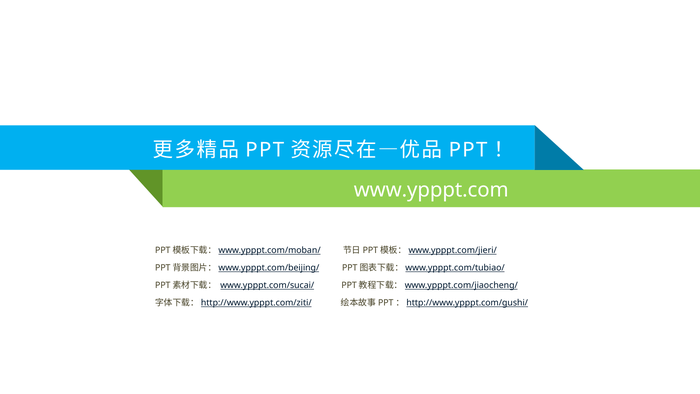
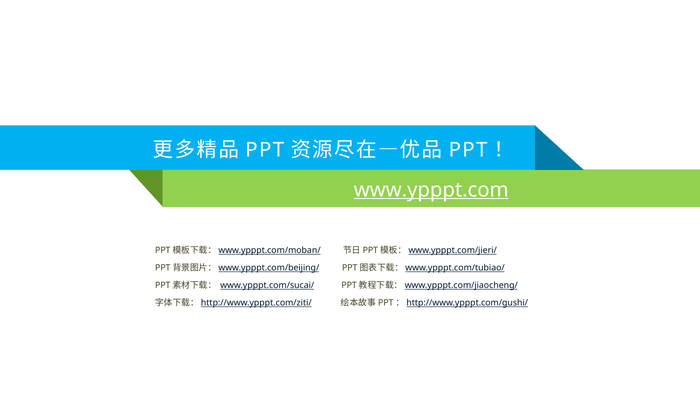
www.ypppt.com underline: none -> present
